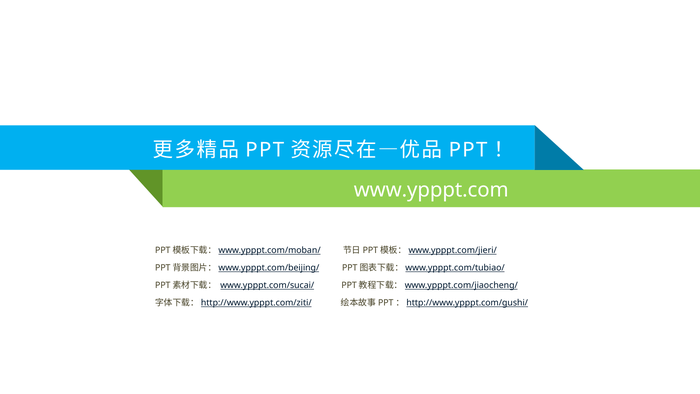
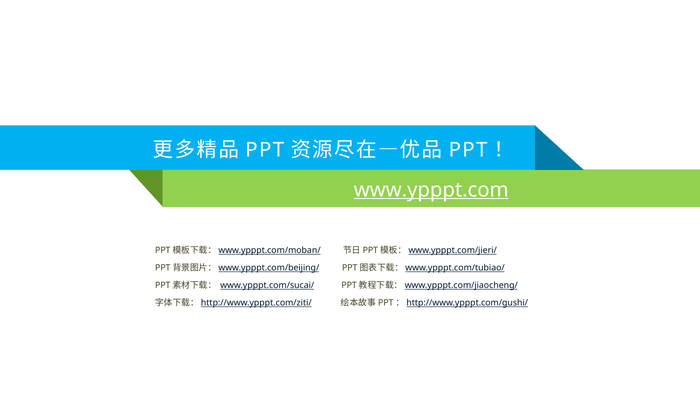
www.ypppt.com underline: none -> present
